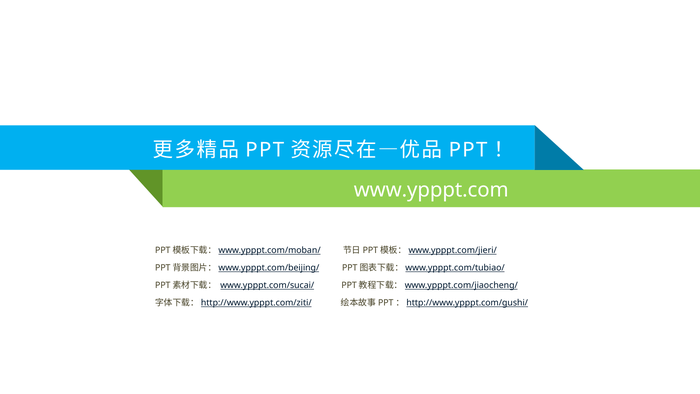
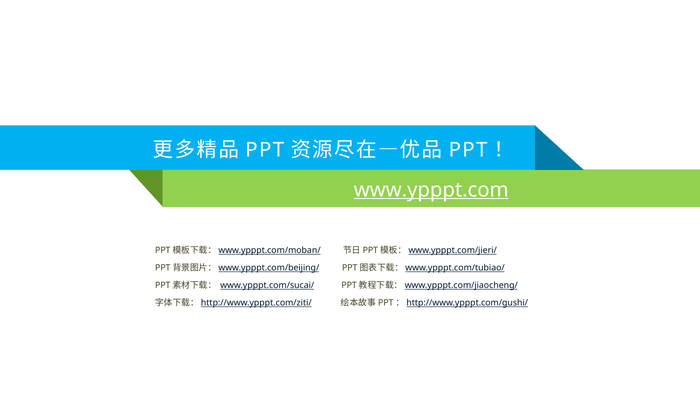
www.ypppt.com underline: none -> present
